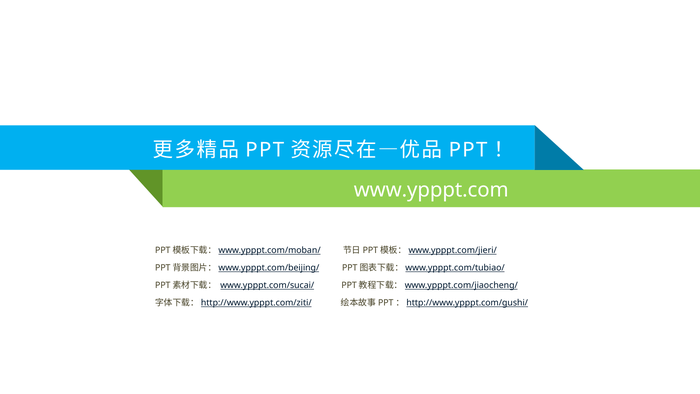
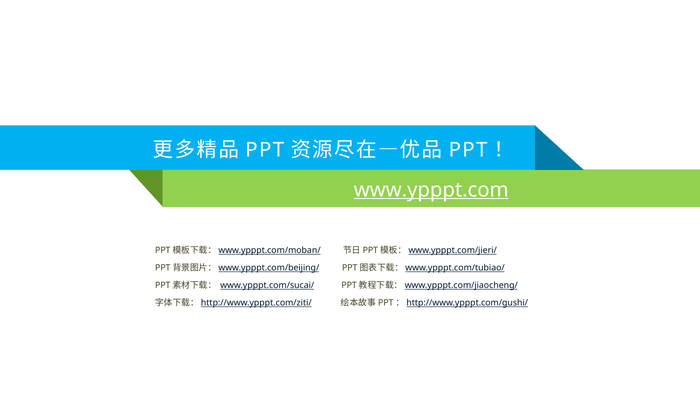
www.ypppt.com underline: none -> present
